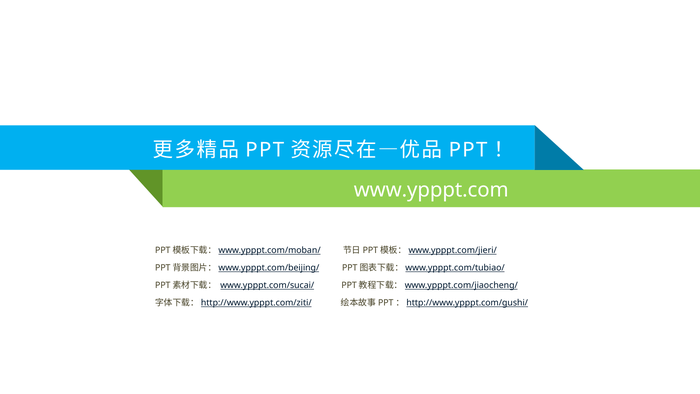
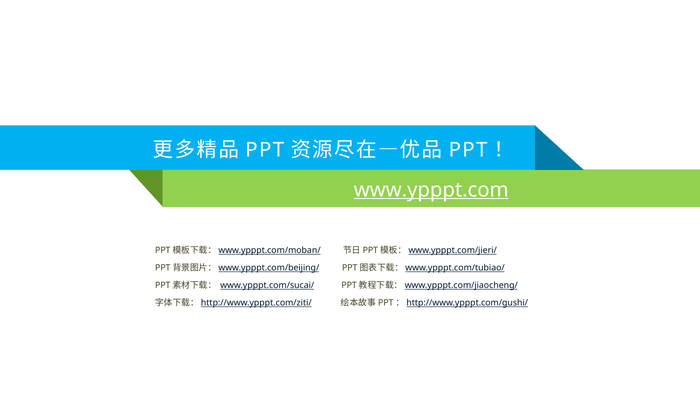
www.ypppt.com underline: none -> present
